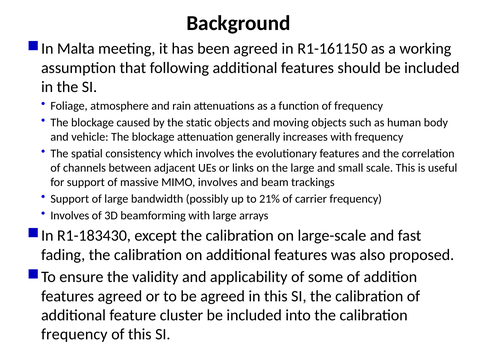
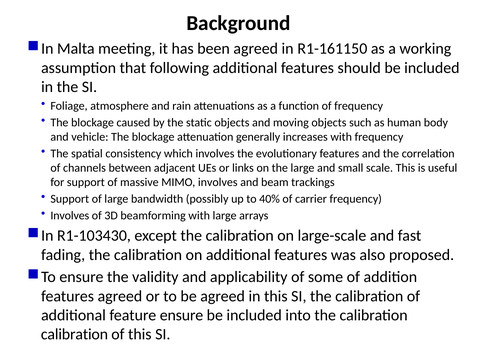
21%: 21% -> 40%
R1-183430: R1-183430 -> R1-103430
feature cluster: cluster -> ensure
frequency at (74, 334): frequency -> calibration
